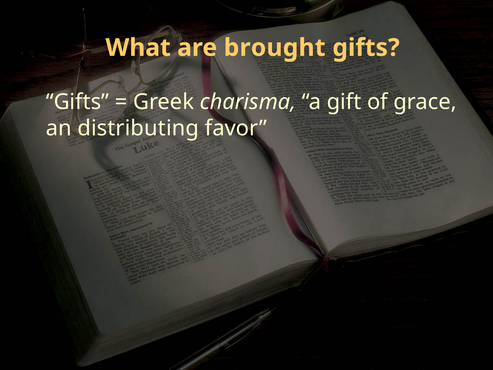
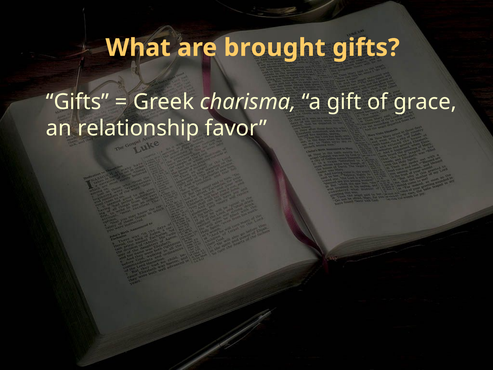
distributing: distributing -> relationship
